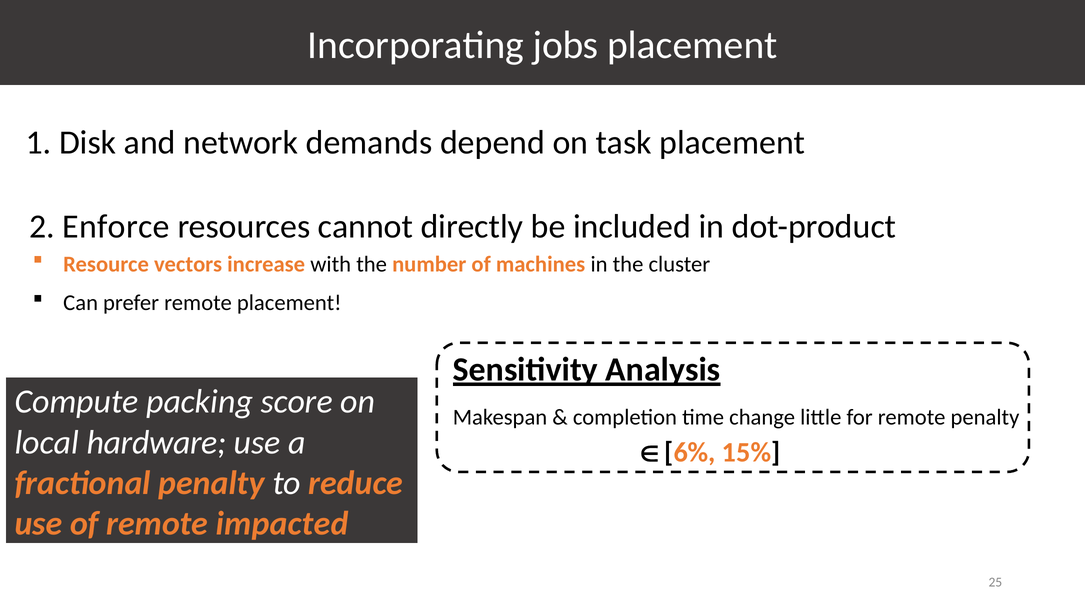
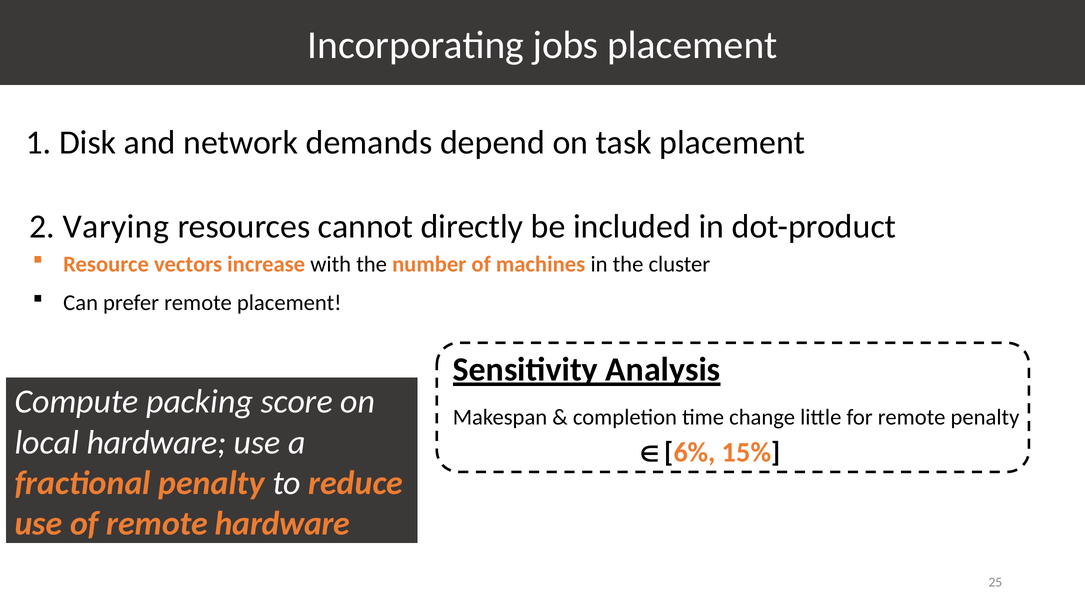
Enforce: Enforce -> Varying
remote impacted: impacted -> hardware
